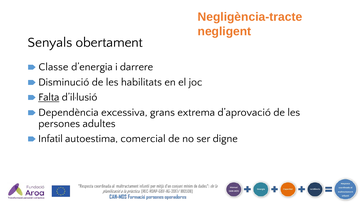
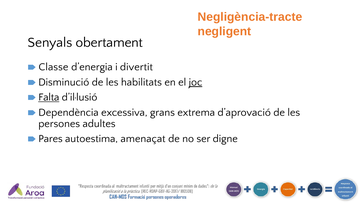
darrere: darrere -> divertit
joc underline: none -> present
Infatil: Infatil -> Pares
comercial: comercial -> amenaçat
